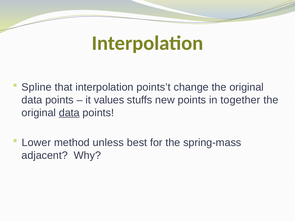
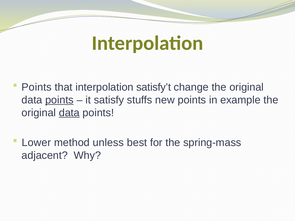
Spline at (37, 87): Spline -> Points
points’t: points’t -> satisfy’t
points at (59, 100) underline: none -> present
values: values -> satisfy
together: together -> example
